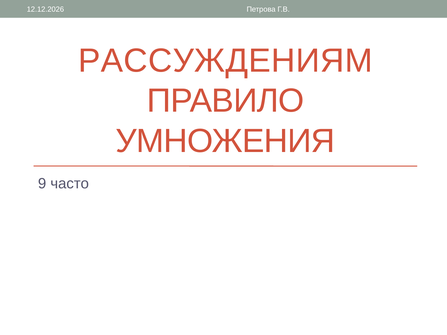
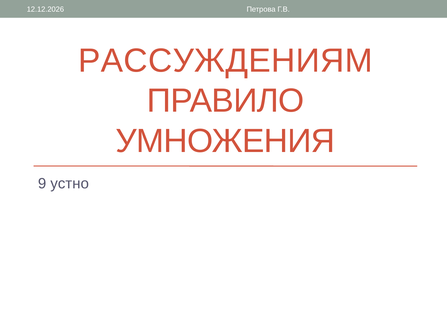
часто: часто -> устно
